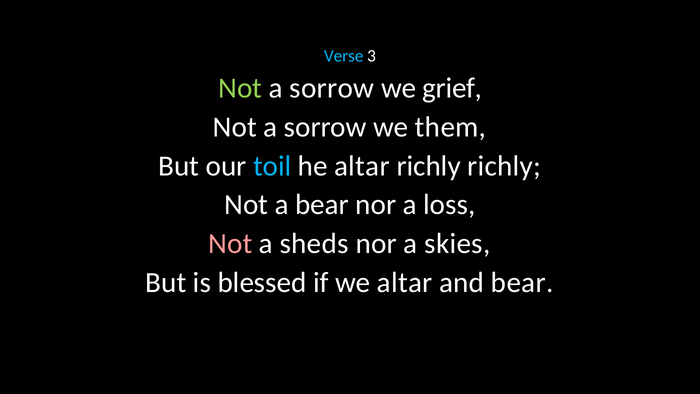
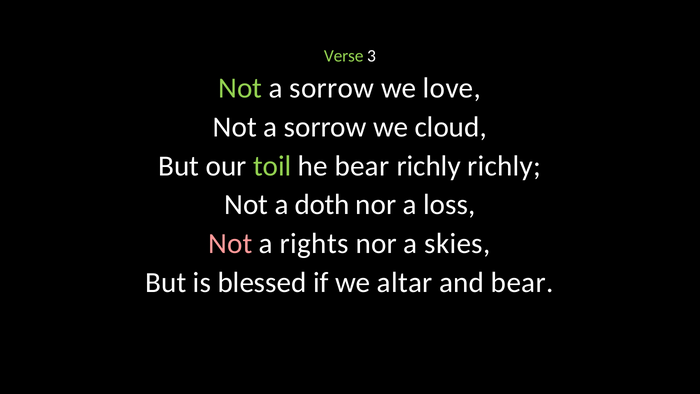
Verse colour: light blue -> light green
grief: grief -> love
them: them -> cloud
toil colour: light blue -> light green
he altar: altar -> bear
a bear: bear -> doth
sheds: sheds -> rights
